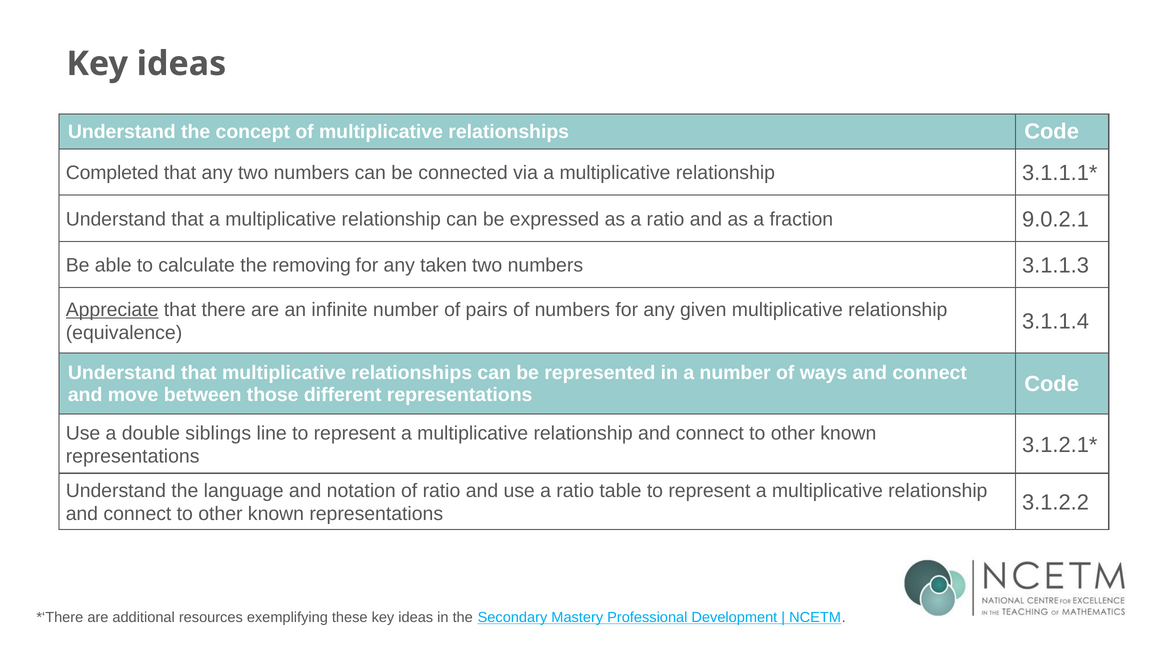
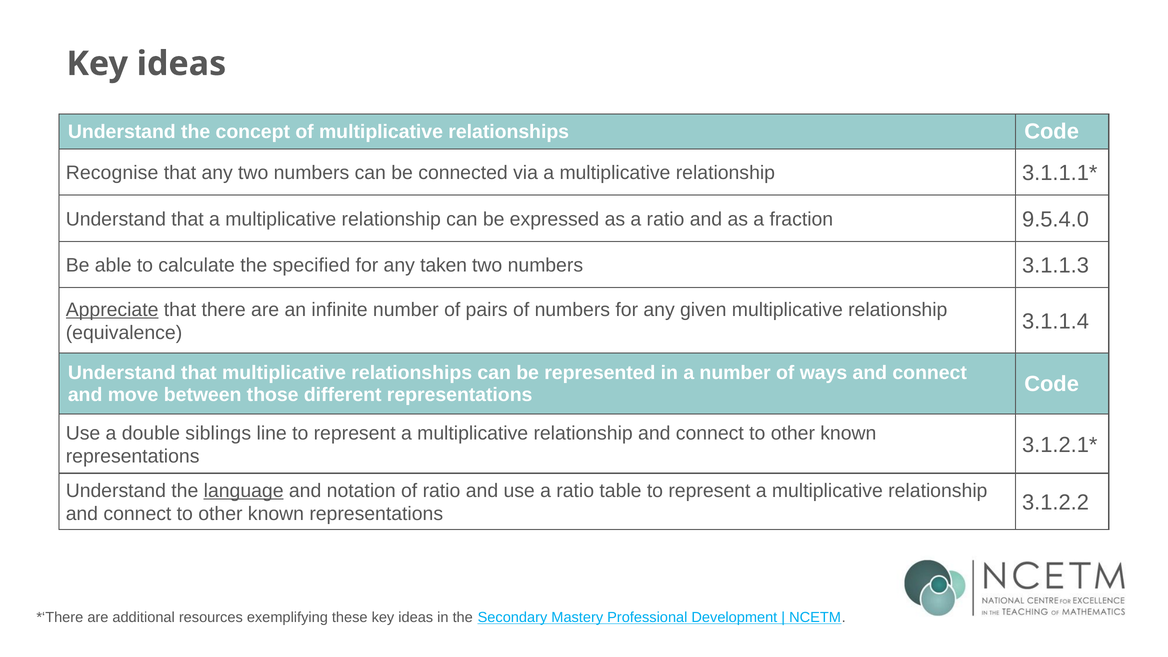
Completed: Completed -> Recognise
9.0.2.1: 9.0.2.1 -> 9.5.4.0
removing: removing -> specified
language underline: none -> present
